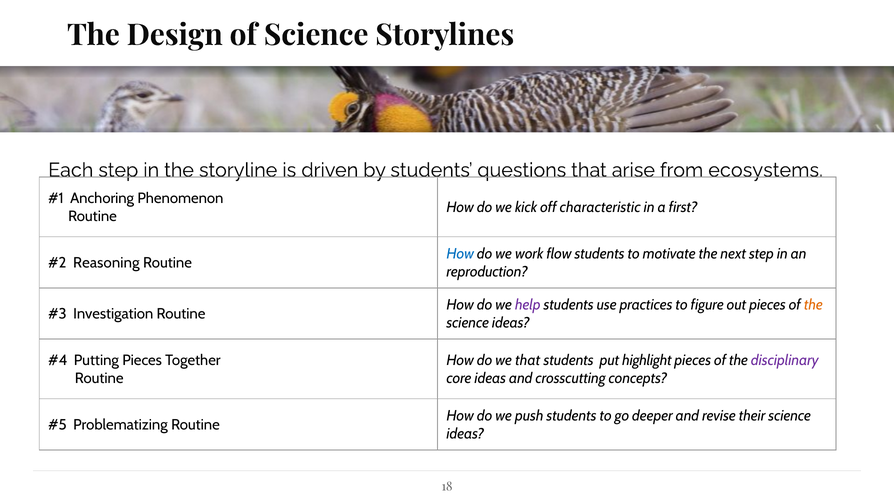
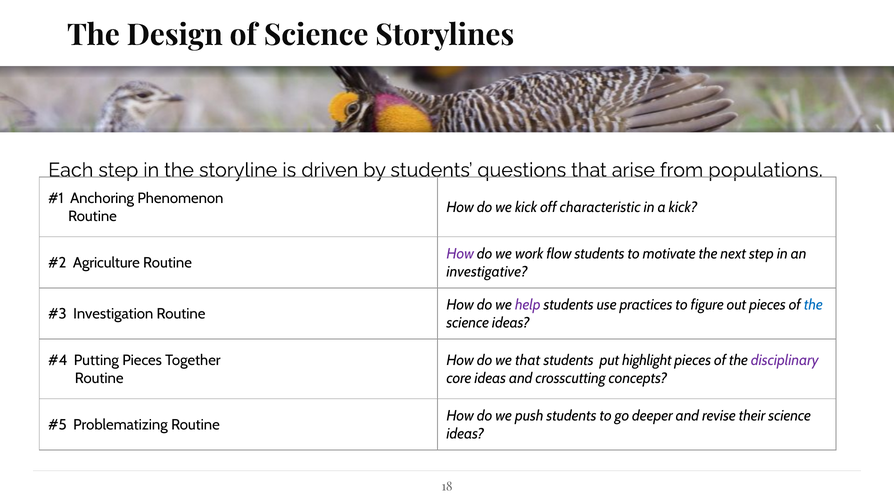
ecosystems: ecosystems -> populations
a first: first -> kick
How at (460, 254) colour: blue -> purple
Reasoning: Reasoning -> Agriculture
reproduction: reproduction -> investigative
the at (813, 305) colour: orange -> blue
